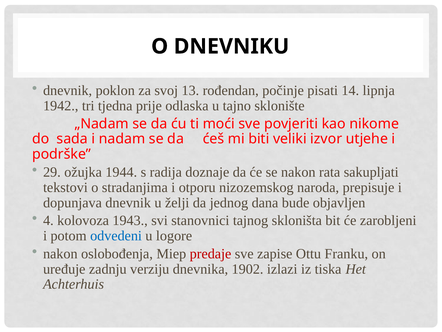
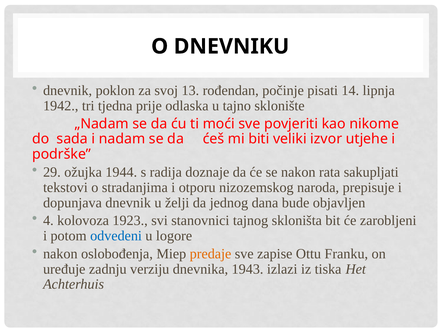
1943: 1943 -> 1923
predaje colour: red -> orange
1902: 1902 -> 1943
